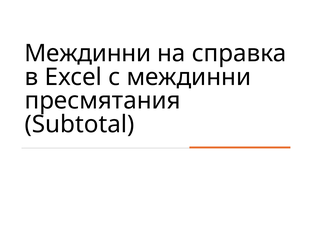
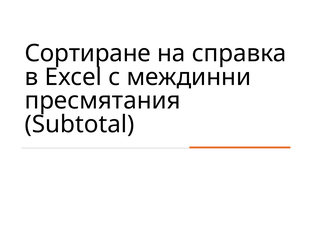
Междинни at (88, 53): Междинни -> Сортиране
